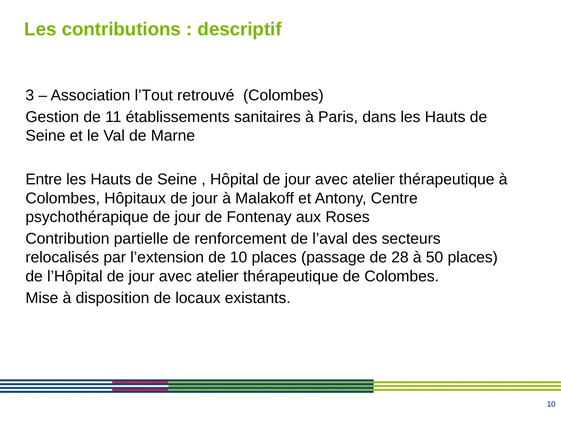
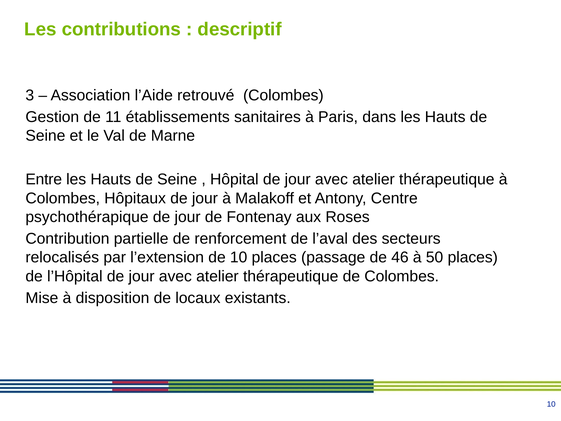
l’Tout: l’Tout -> l’Aide
28: 28 -> 46
